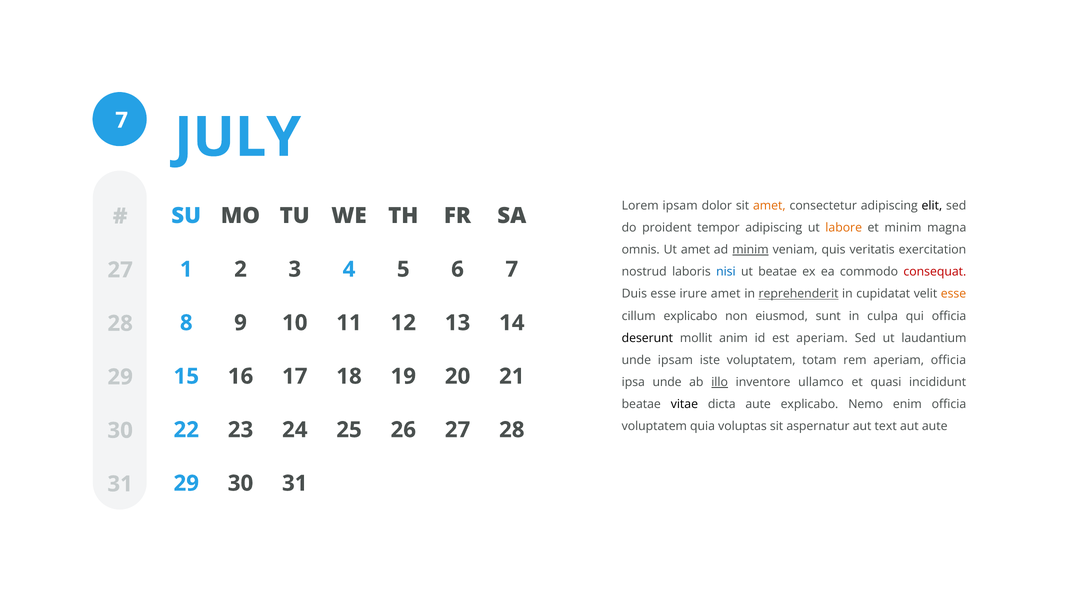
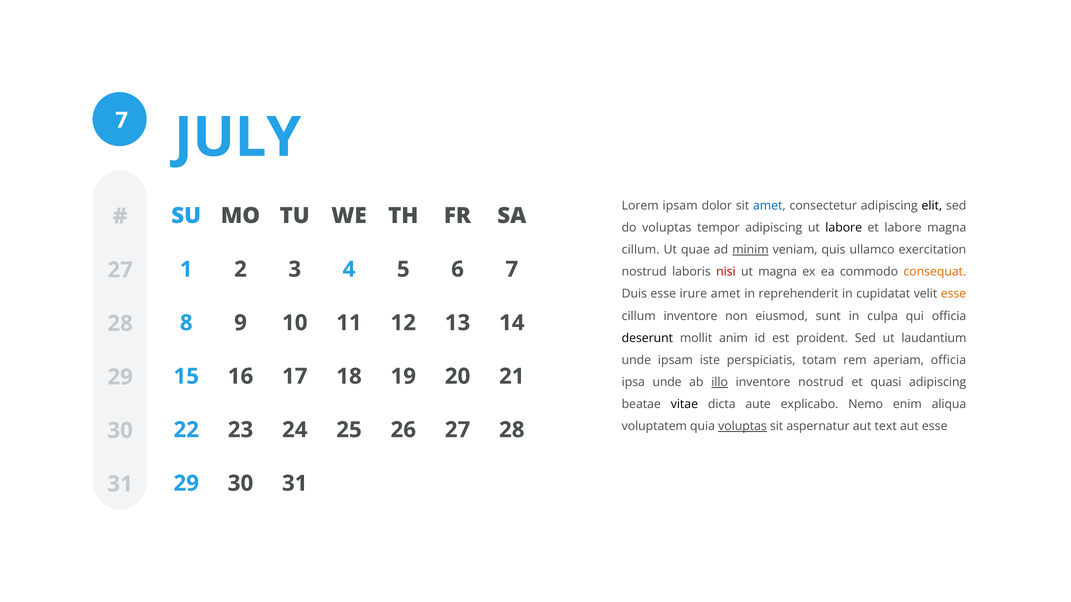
amet at (769, 206) colour: orange -> blue
do proident: proident -> voluptas
labore at (844, 228) colour: orange -> black
et minim: minim -> labore
omnis at (641, 250): omnis -> cillum
Ut amet: amet -> quae
veritatis: veritatis -> ullamco
nisi colour: blue -> red
ut beatae: beatae -> magna
consequat colour: red -> orange
reprehenderit underline: present -> none
cillum explicabo: explicabo -> inventore
est aperiam: aperiam -> proident
iste voluptatem: voluptatem -> perspiciatis
inventore ullamco: ullamco -> nostrud
quasi incididunt: incididunt -> adipiscing
enim officia: officia -> aliqua
voluptas at (742, 427) underline: none -> present
aut aute: aute -> esse
